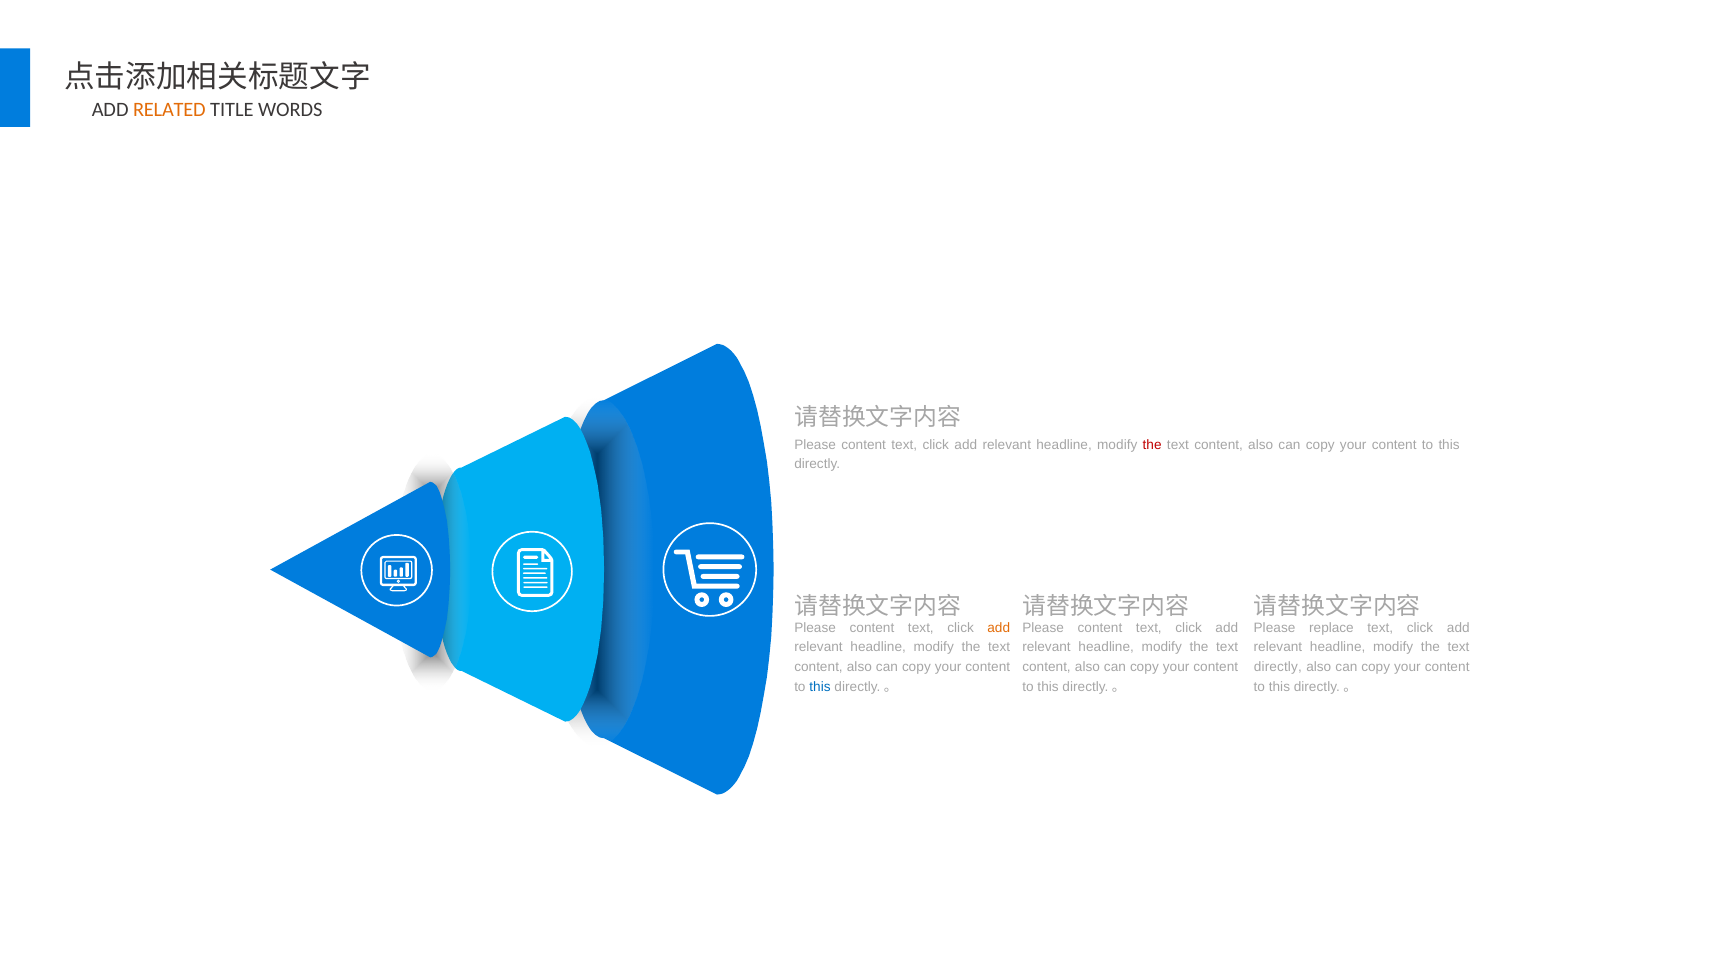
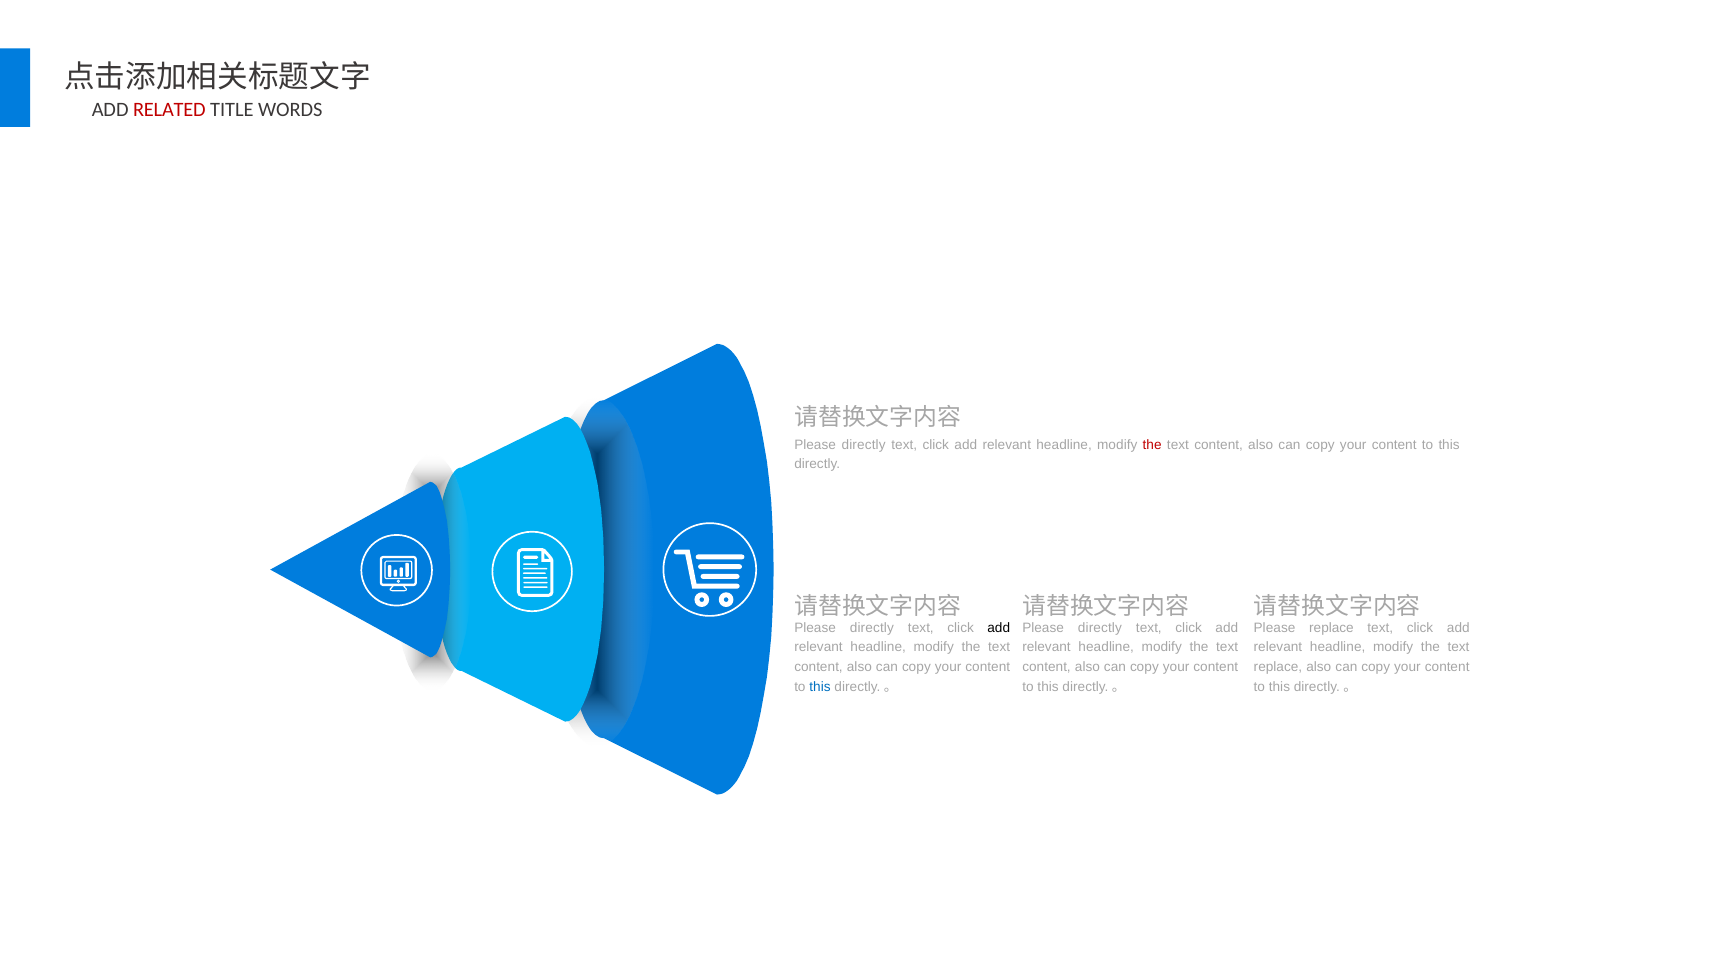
RELATED colour: orange -> red
content at (864, 445): content -> directly
content at (872, 628): content -> directly
add at (999, 628) colour: orange -> black
content at (1100, 628): content -> directly
directly at (1278, 667): directly -> replace
